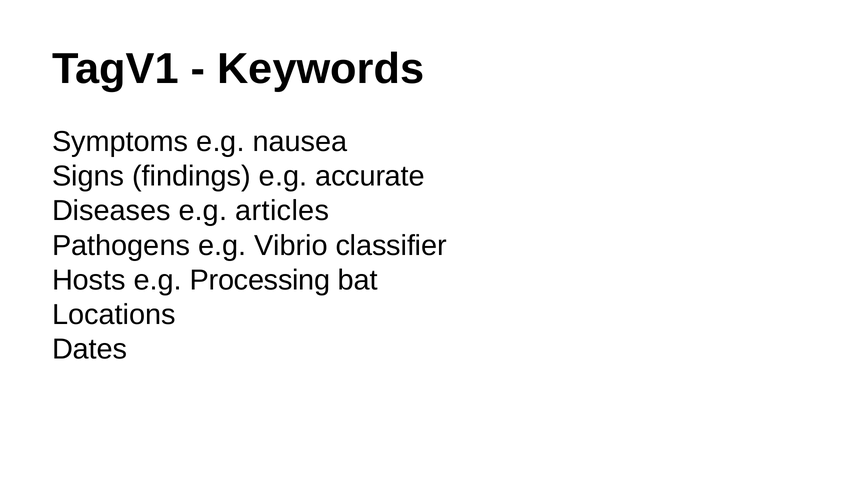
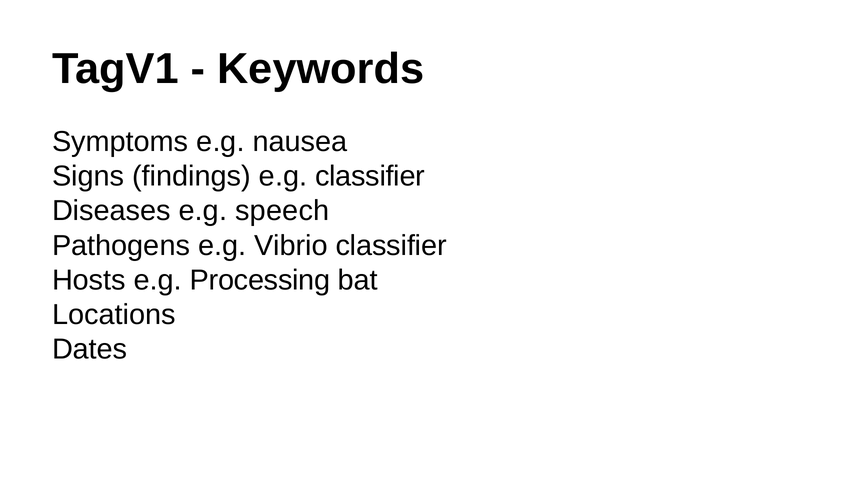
e.g accurate: accurate -> classifier
articles: articles -> speech
